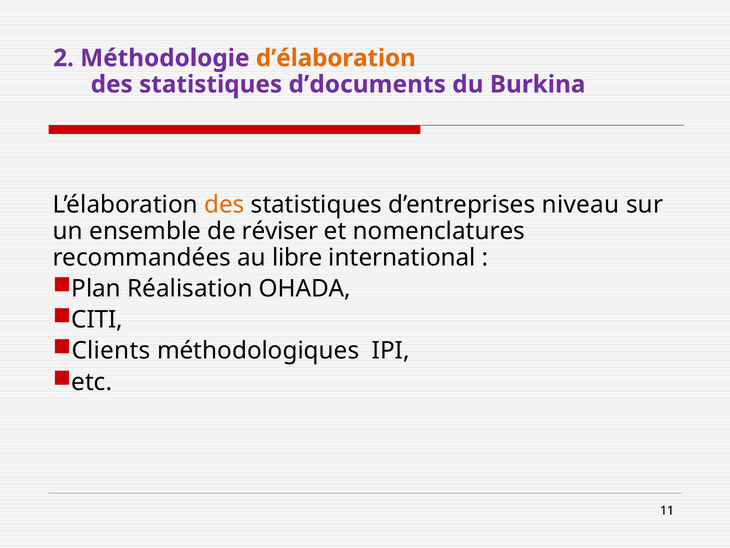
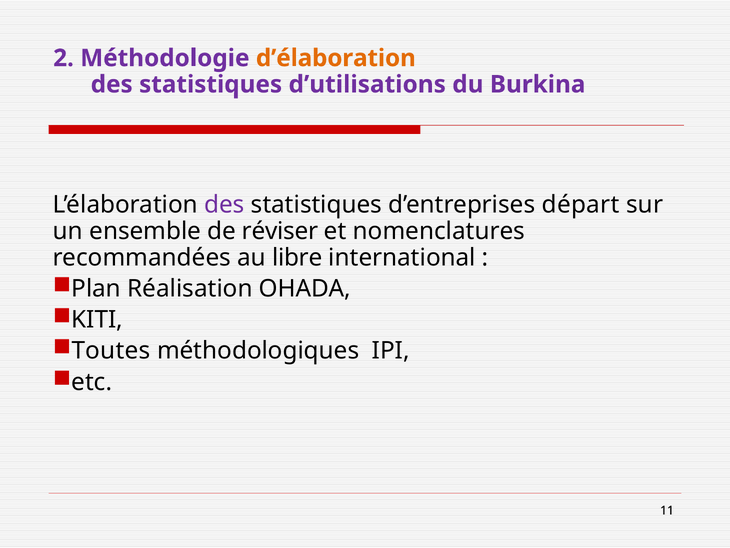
d’documents: d’documents -> d’utilisations
des at (224, 205) colour: orange -> purple
niveau: niveau -> départ
CITI: CITI -> KITI
Clients: Clients -> Toutes
